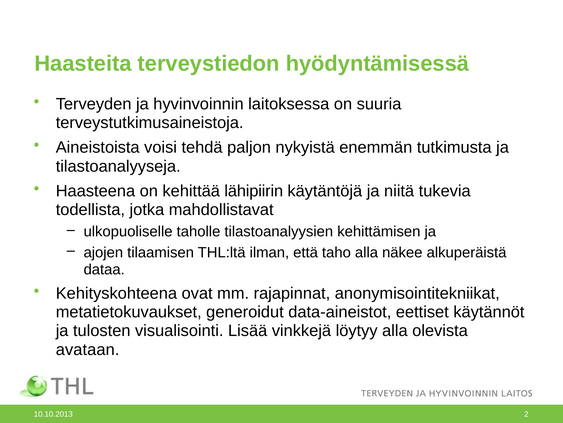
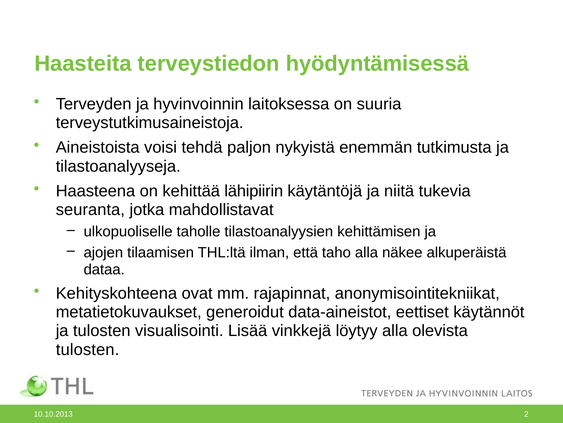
todellista: todellista -> seuranta
avataan at (88, 349): avataan -> tulosten
